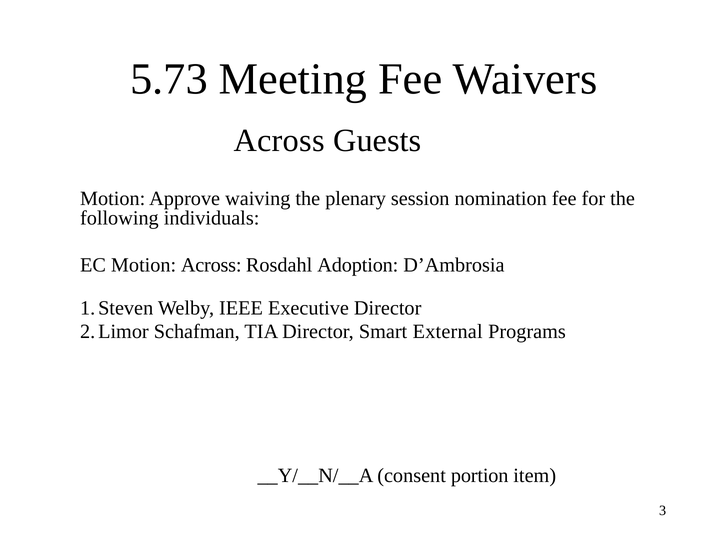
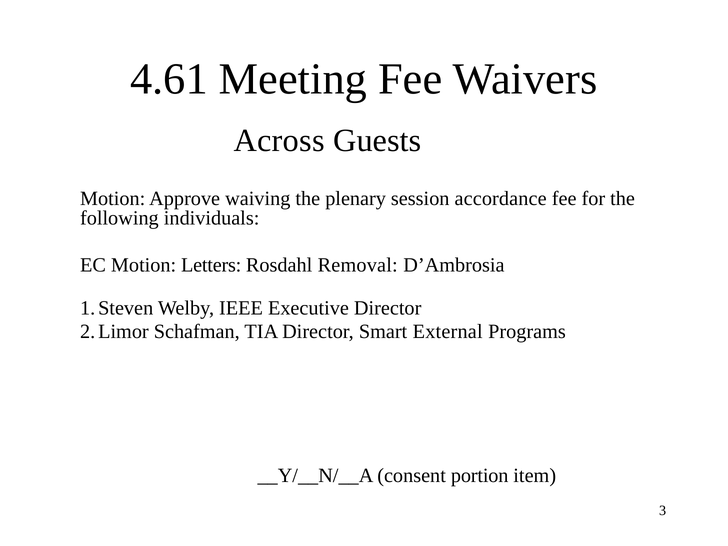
5.73: 5.73 -> 4.61
nomination: nomination -> accordance
Motion Across: Across -> Letters
Adoption: Adoption -> Removal
